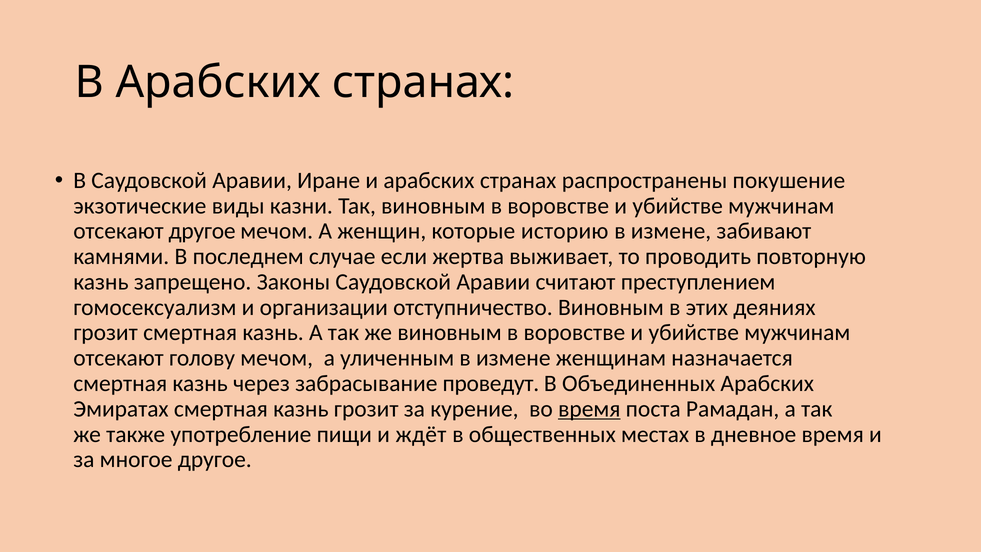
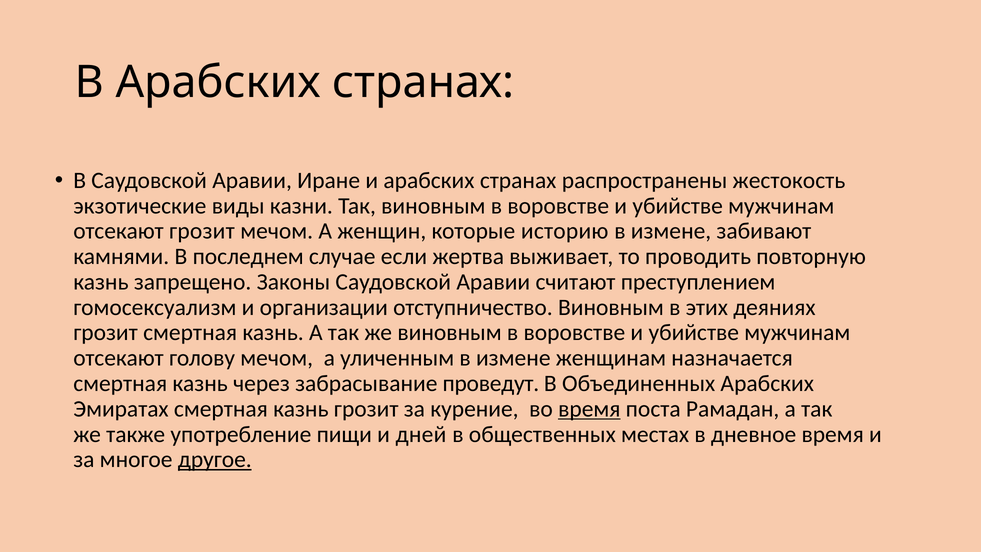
покушение: покушение -> жестокость
отсекают другое: другое -> грозит
ждёт: ждёт -> дней
другое at (215, 459) underline: none -> present
